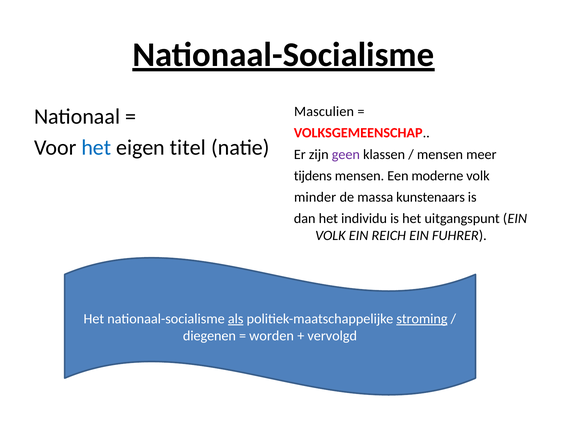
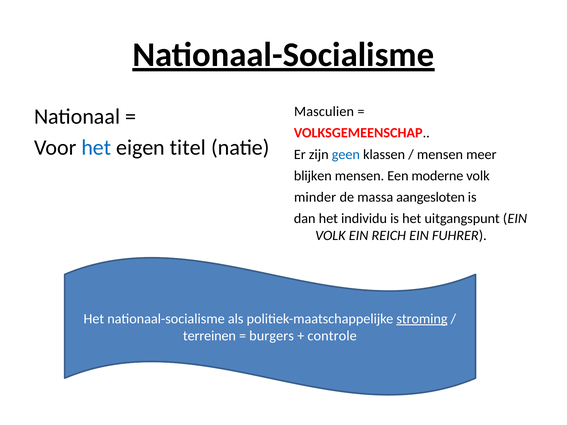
geen colour: purple -> blue
tijdens: tijdens -> blijken
kunstenaars: kunstenaars -> aangesloten
als underline: present -> none
diegenen: diegenen -> terreinen
worden: worden -> burgers
vervolgd: vervolgd -> controle
